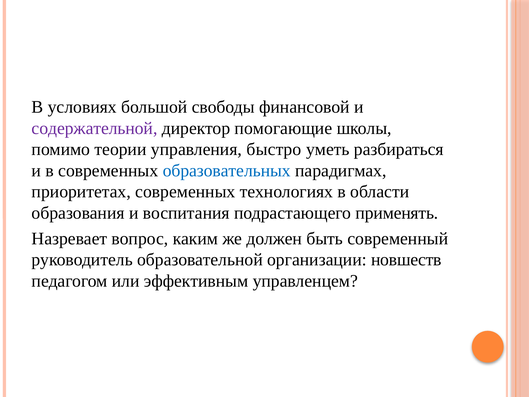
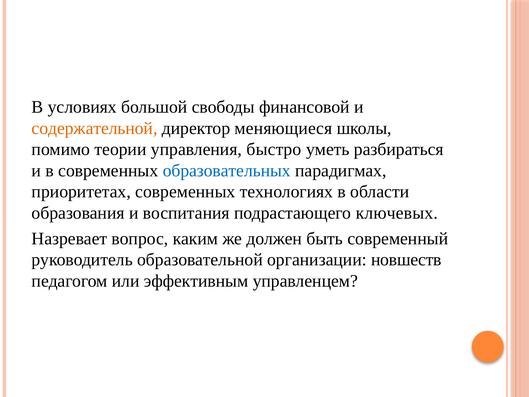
содержательной colour: purple -> orange
помогающие: помогающие -> меняющиеся
применять: применять -> ключевых
